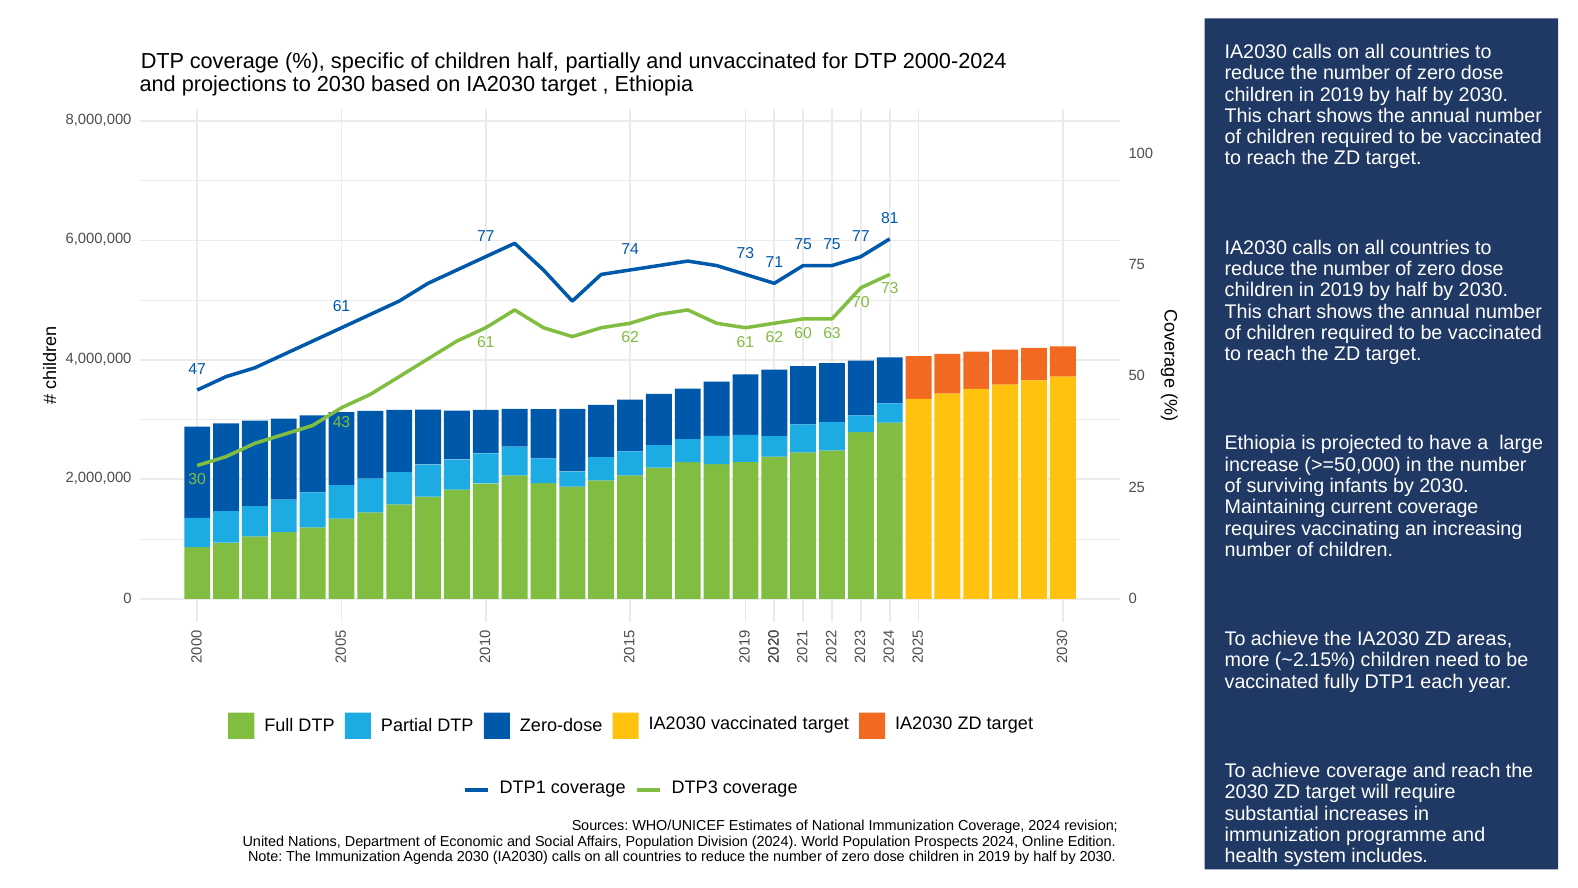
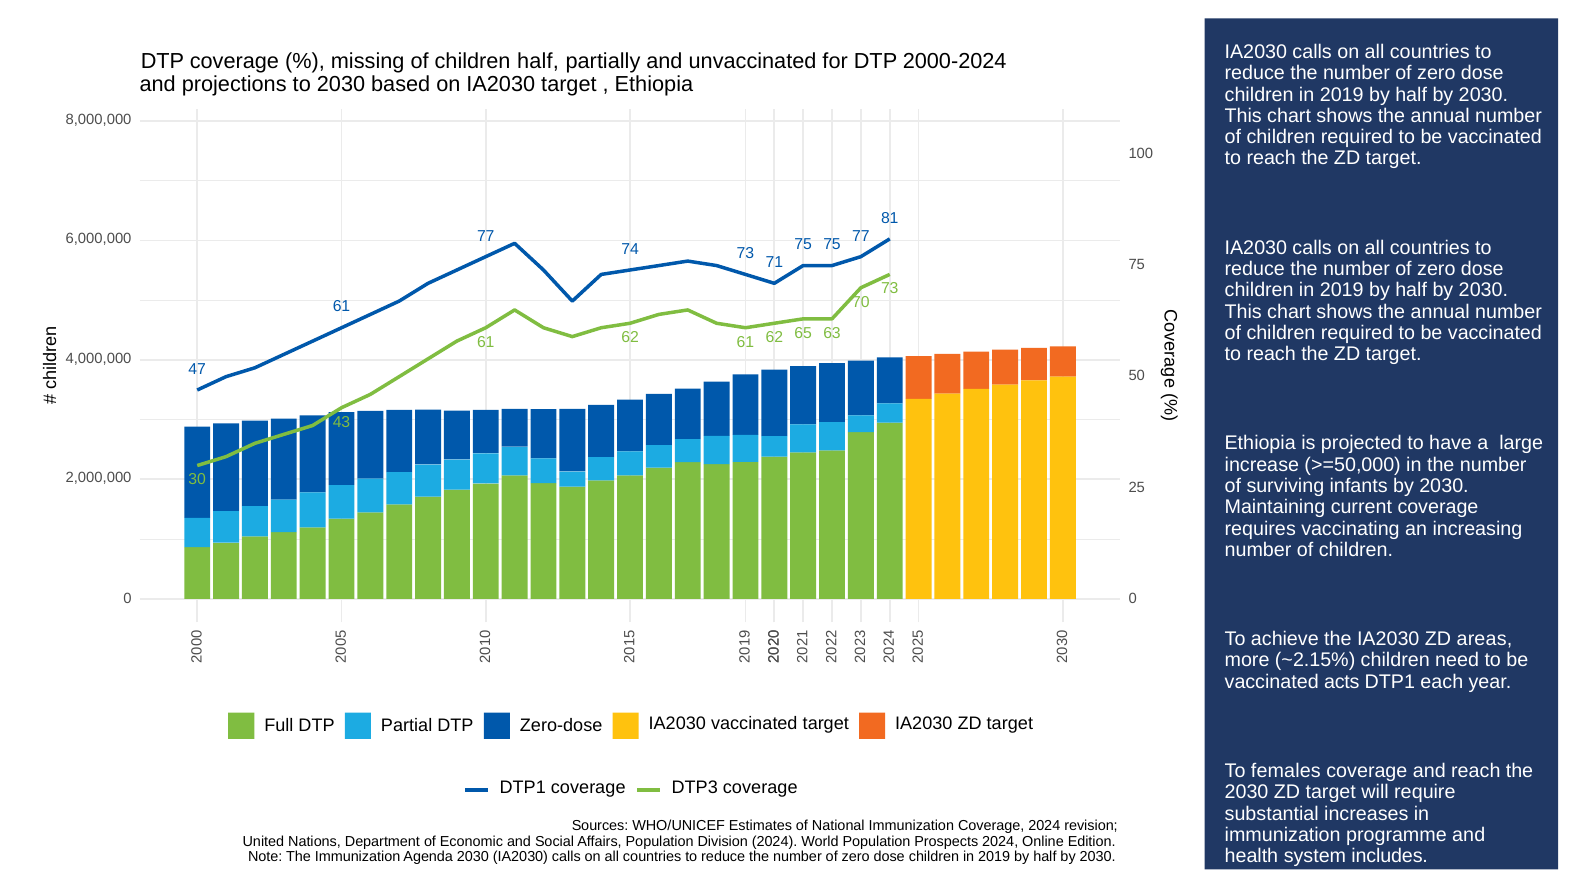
specific: specific -> missing
60: 60 -> 65
fully: fully -> acts
achieve at (1286, 771): achieve -> females
